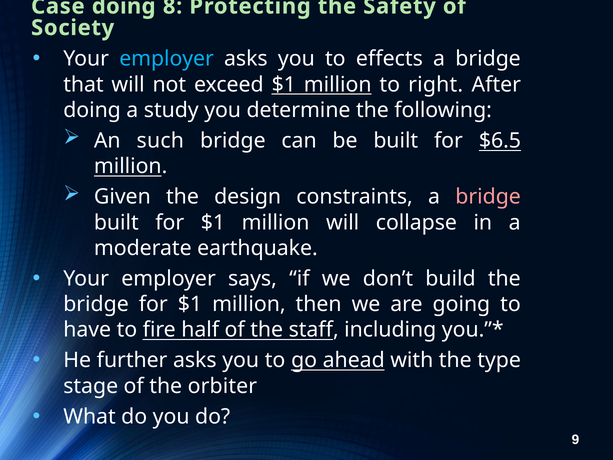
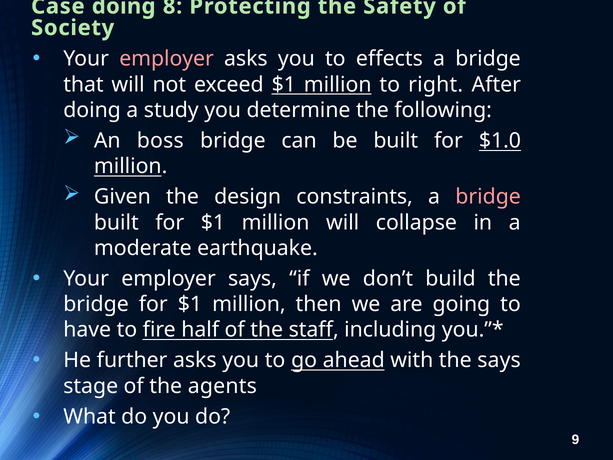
employer at (167, 59) colour: light blue -> pink
such: such -> boss
$6.5: $6.5 -> $1.0
the type: type -> says
orbiter: orbiter -> agents
